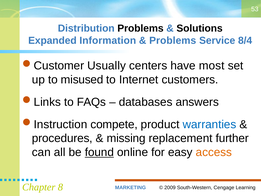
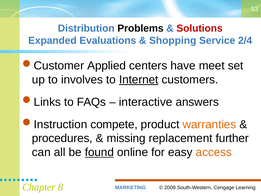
Solutions colour: black -> red
Information: Information -> Evaluations
Problems at (173, 41): Problems -> Shopping
8/4: 8/4 -> 2/4
Usually: Usually -> Applied
most: most -> meet
misused: misused -> involves
Internet underline: none -> present
databases: databases -> interactive
warranties colour: blue -> orange
